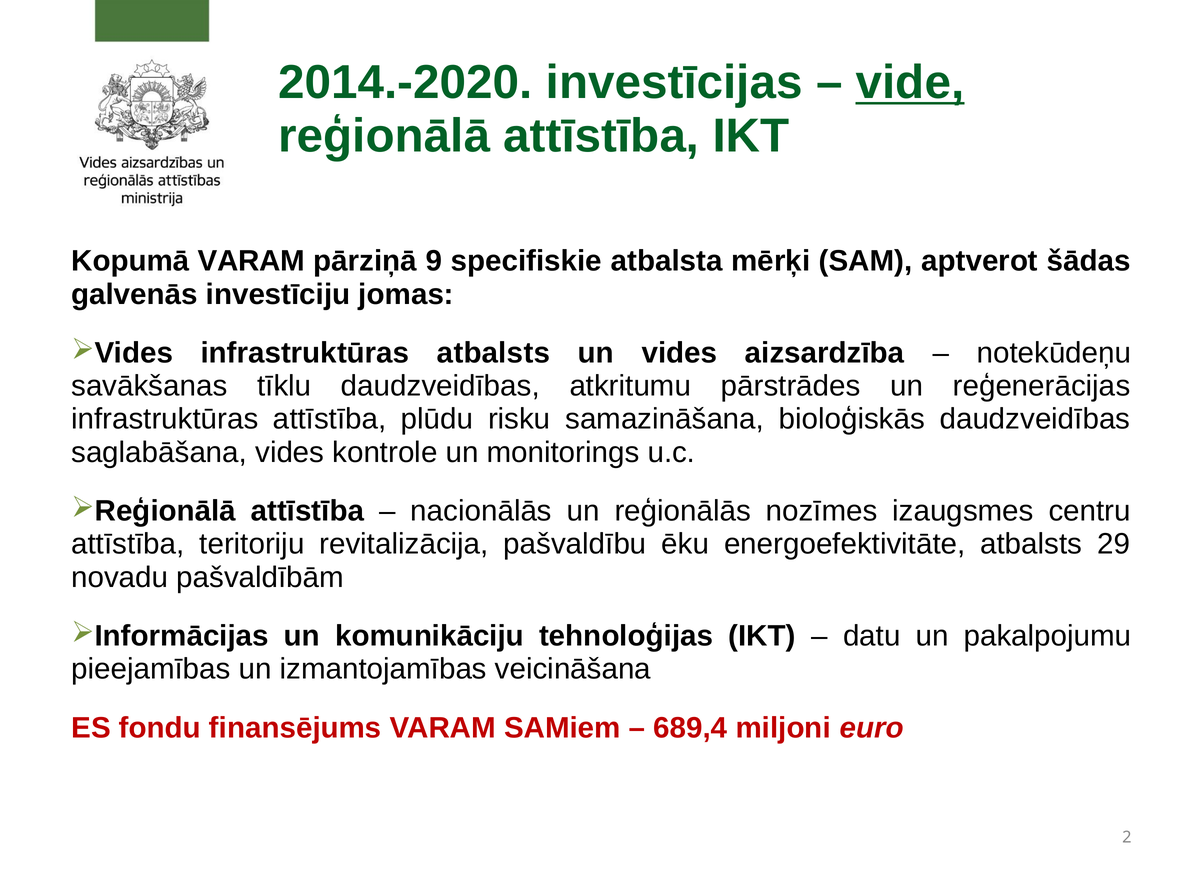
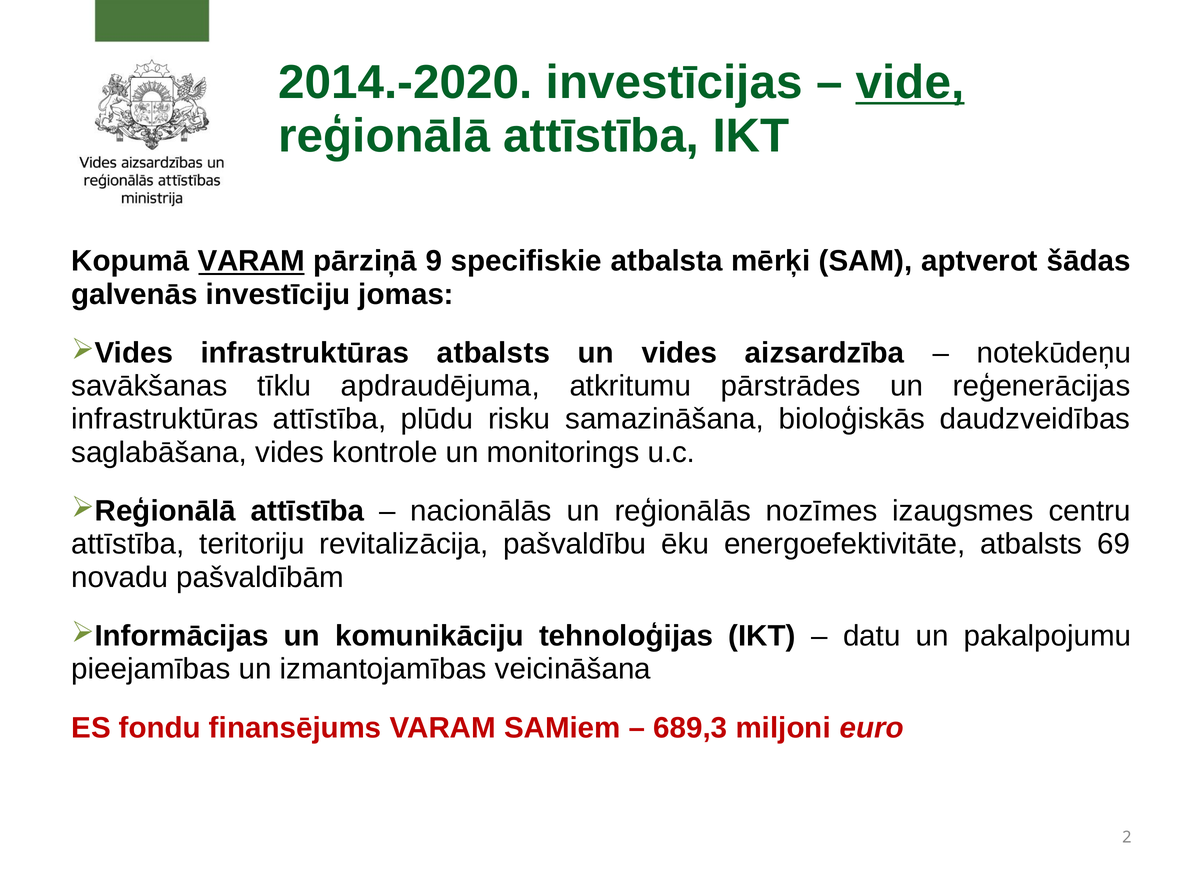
VARAM at (252, 261) underline: none -> present
tīklu daudzveidības: daudzveidības -> apdraudējuma
29: 29 -> 69
689,4: 689,4 -> 689,3
